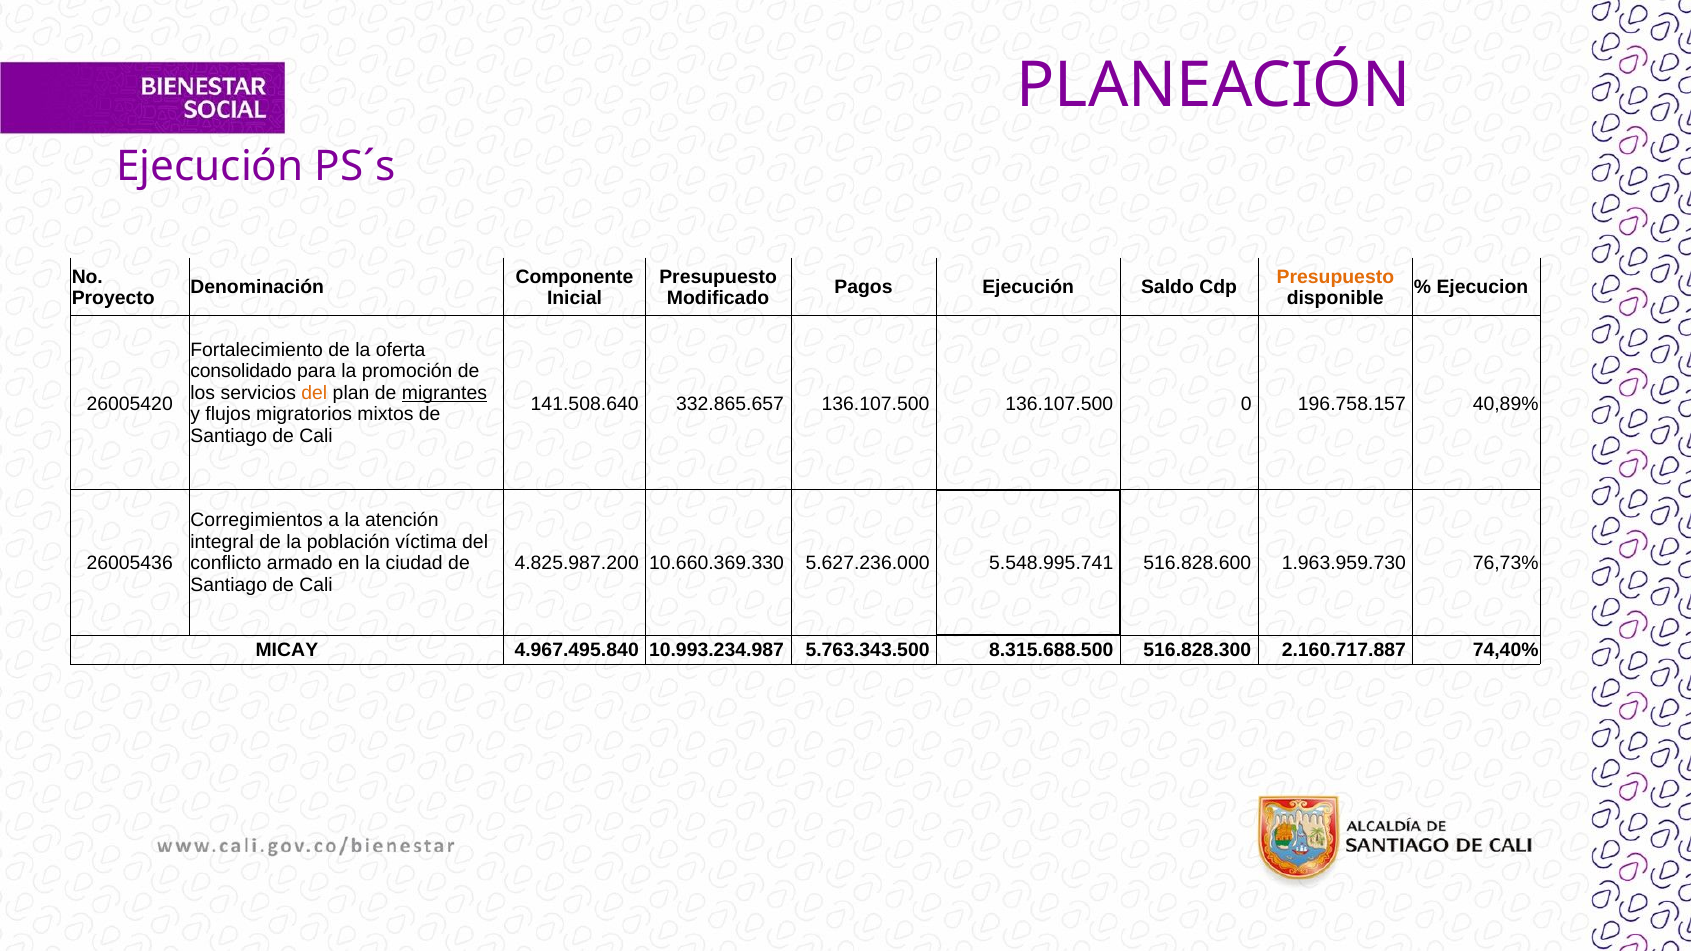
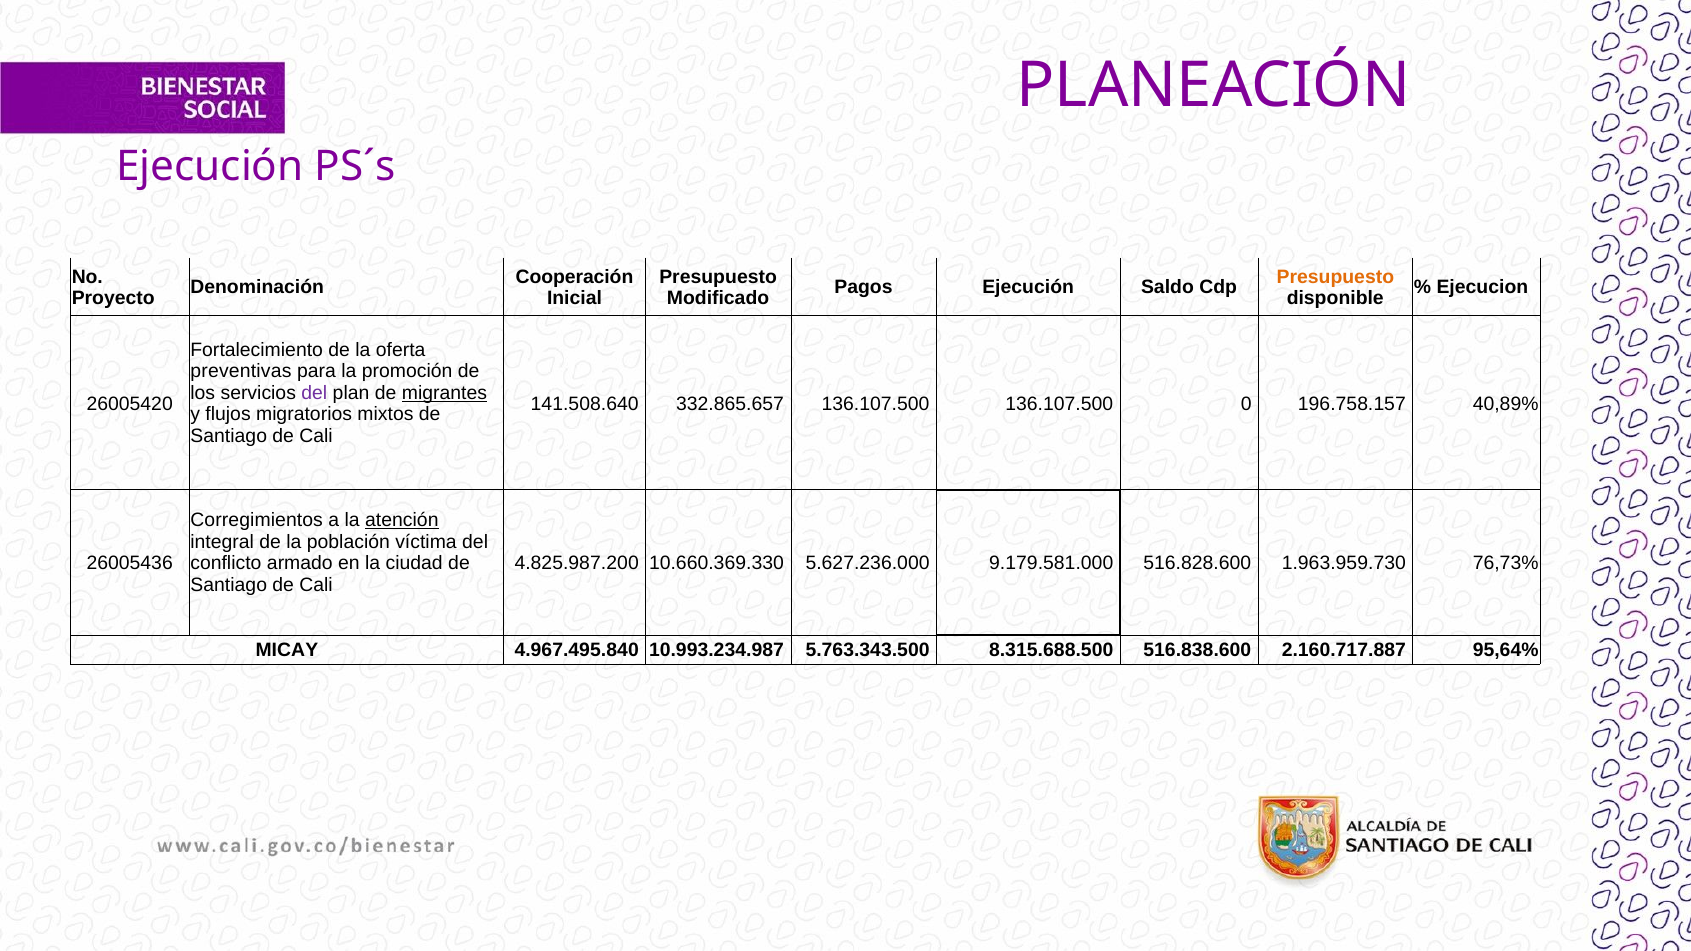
Componente: Componente -> Cooperación
consolidado: consolidado -> preventivas
del at (314, 393) colour: orange -> purple
atención underline: none -> present
5.548.995.741: 5.548.995.741 -> 9.179.581.000
516.828.300: 516.828.300 -> 516.838.600
74,40%: 74,40% -> 95,64%
